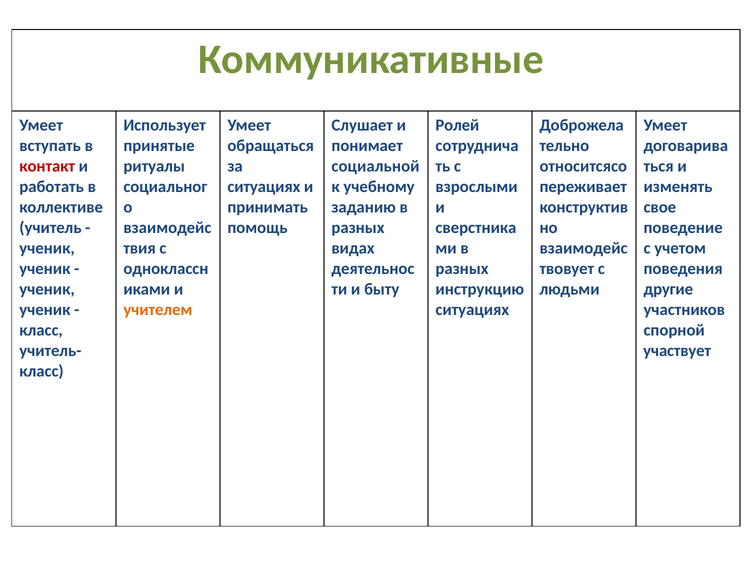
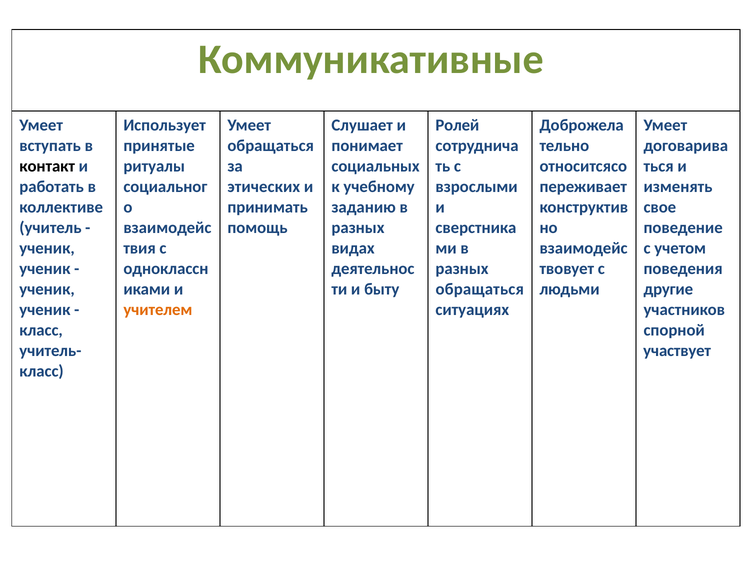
контакт colour: red -> black
социальной: социальной -> социальных
ситуациях at (264, 187): ситуациях -> этических
инструкцию at (480, 290): инструкцию -> обращаться
